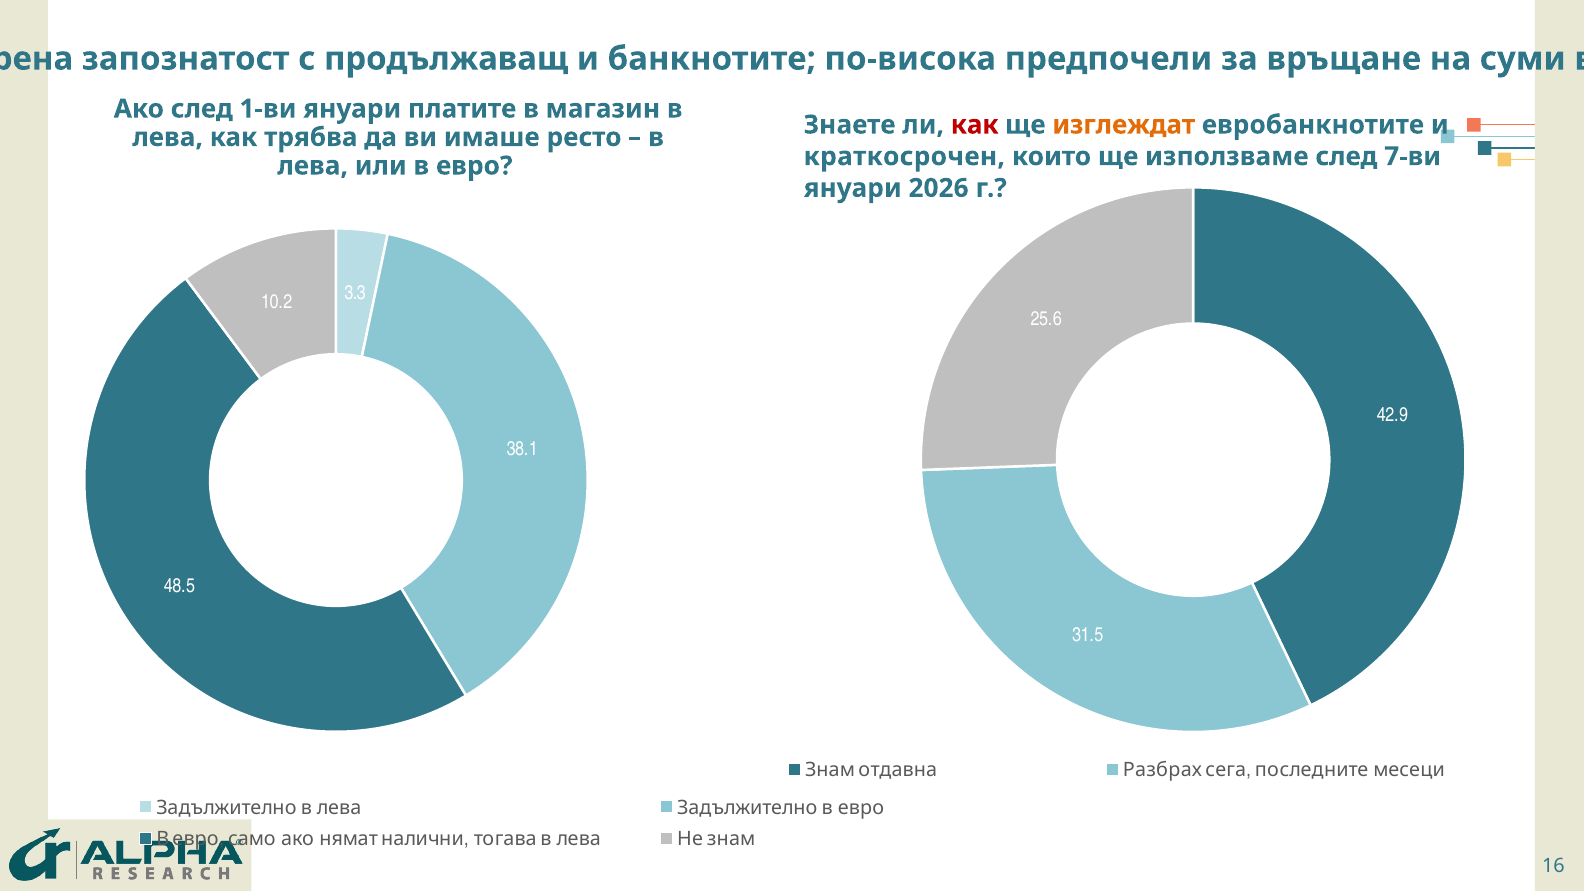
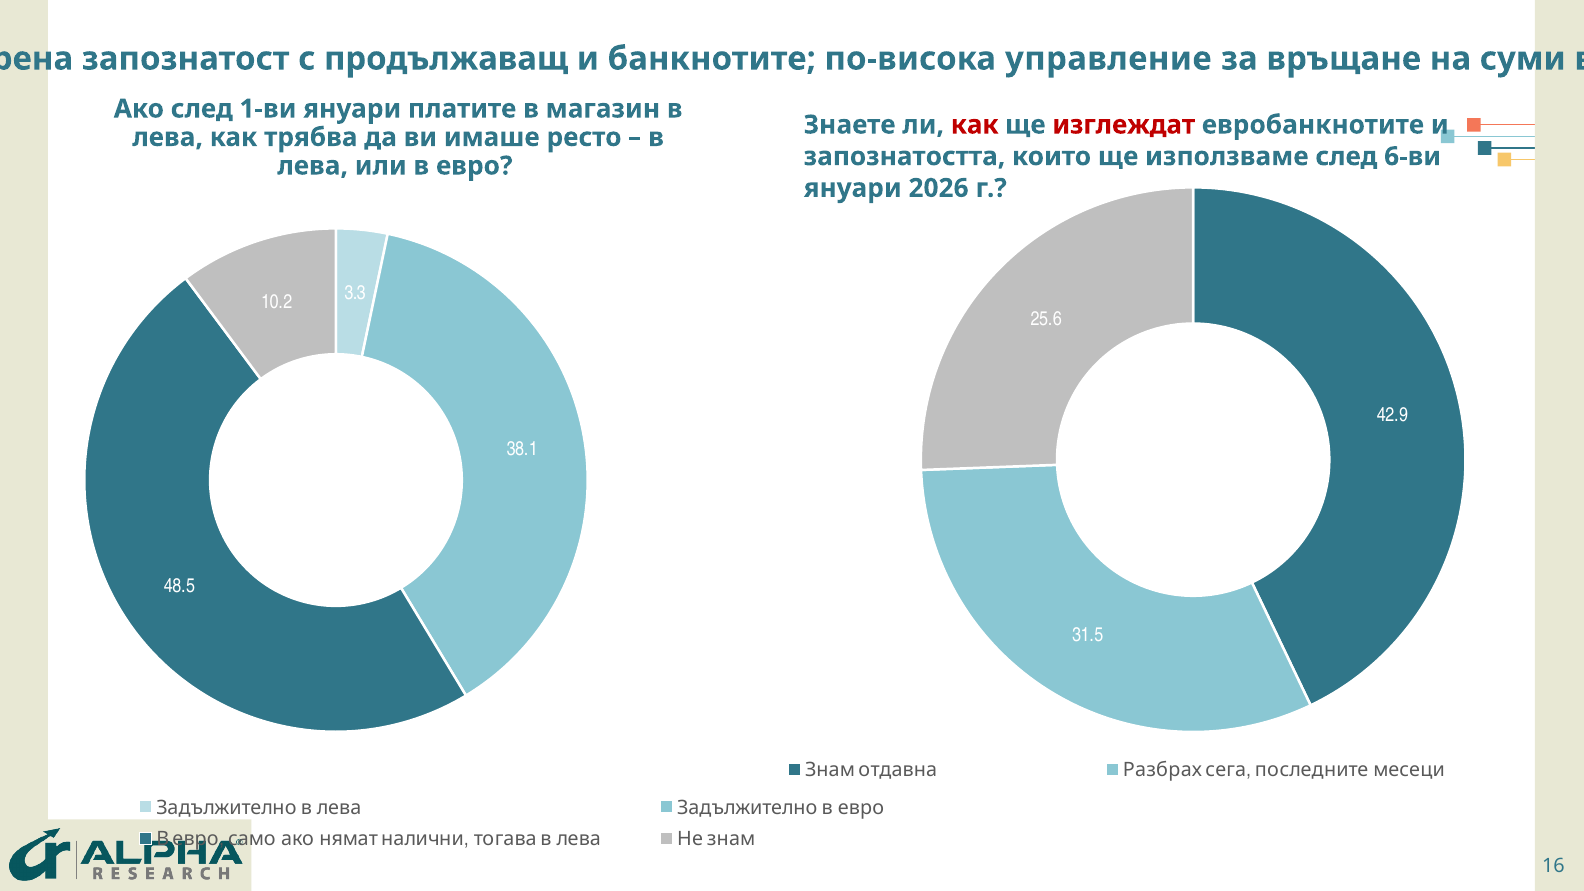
предпочели: предпочели -> управление
изглеждат colour: orange -> red
краткосрочен: краткосрочен -> запознатостта
7-ви: 7-ви -> 6-ви
